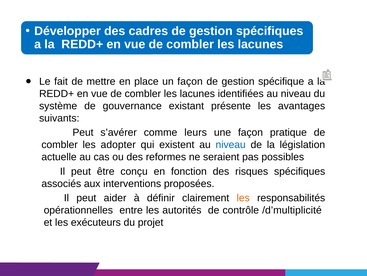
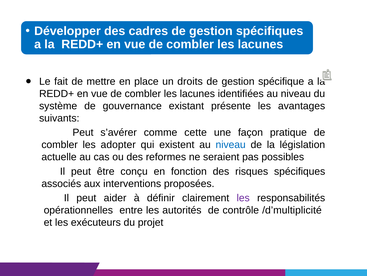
un façon: façon -> droits
leurs: leurs -> cette
les at (243, 197) colour: orange -> purple
